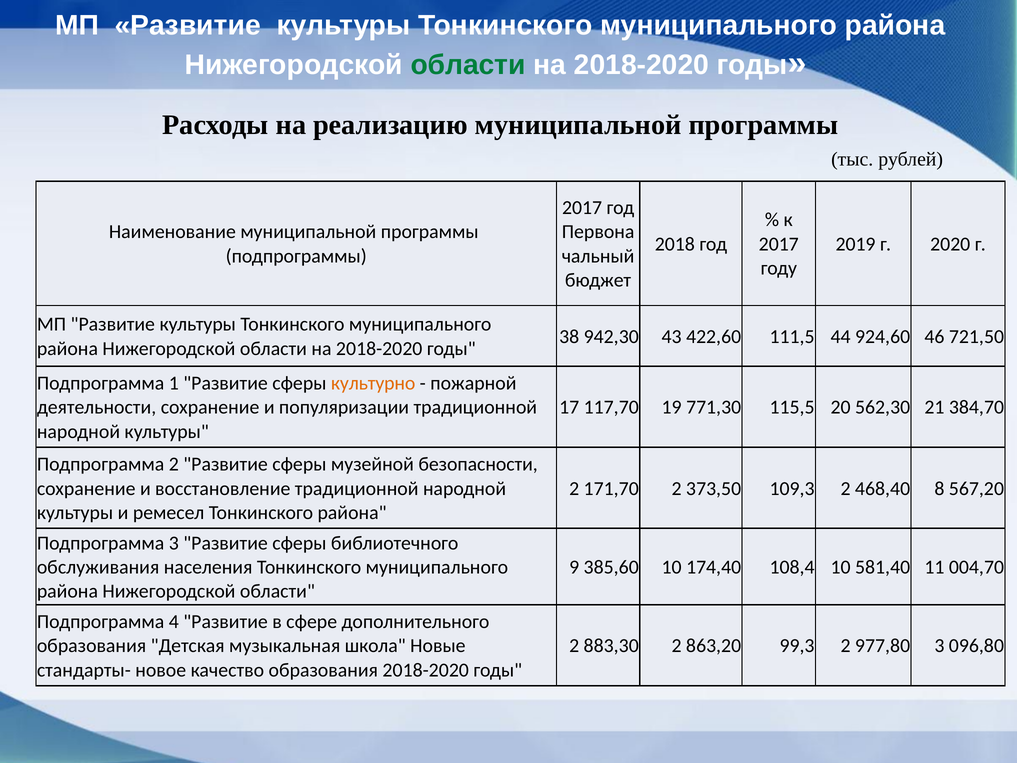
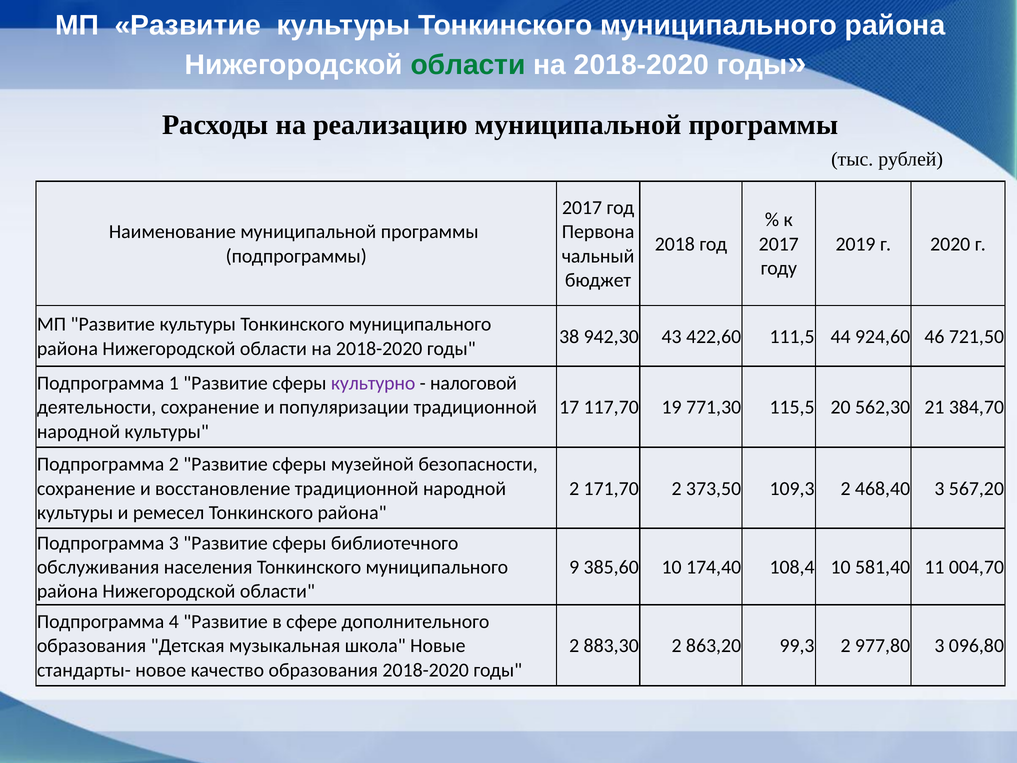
культурно colour: orange -> purple
пожарной: пожарной -> налоговой
468,40 8: 8 -> 3
